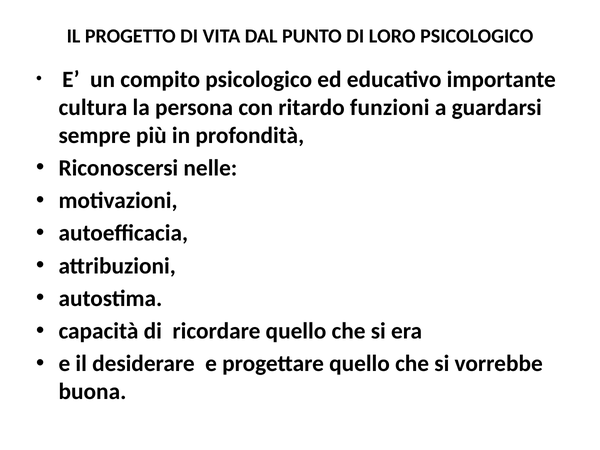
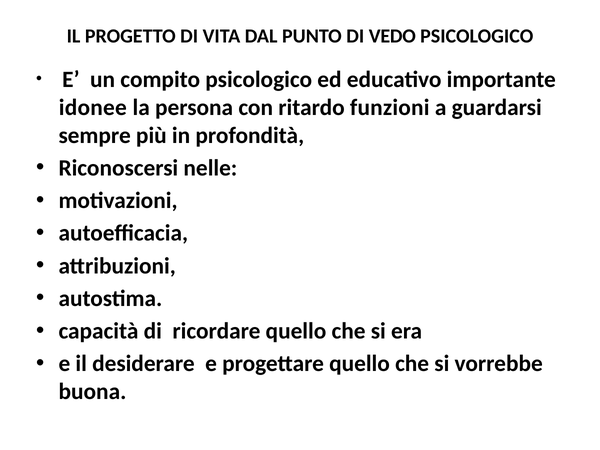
LORO: LORO -> VEDO
cultura: cultura -> idonee
